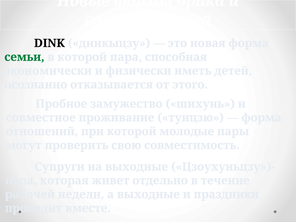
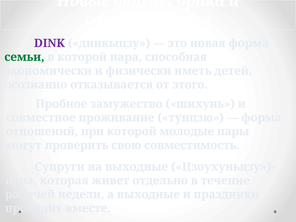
DINK colour: black -> purple
